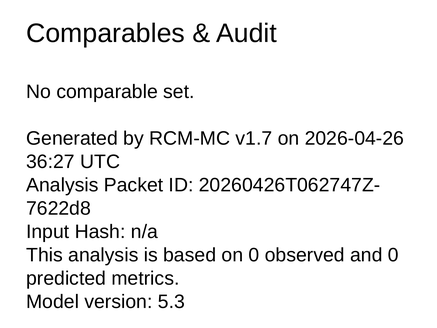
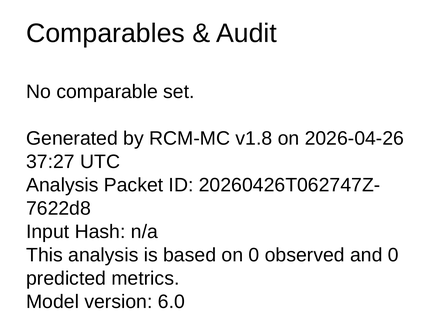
v1.7: v1.7 -> v1.8
36:27: 36:27 -> 37:27
5.3: 5.3 -> 6.0
